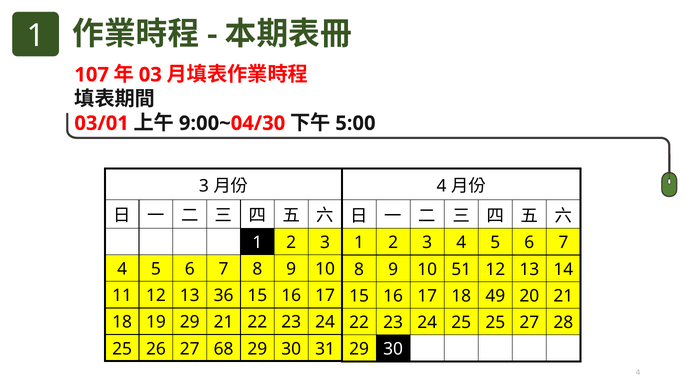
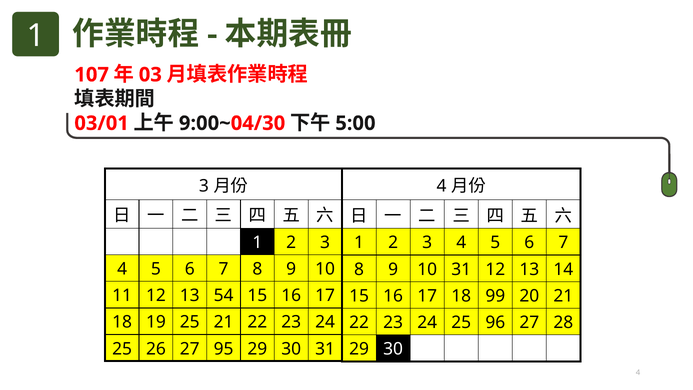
10 51: 51 -> 31
36: 36 -> 54
49: 49 -> 99
19 29: 29 -> 25
25 25: 25 -> 96
68: 68 -> 95
